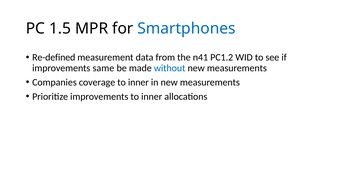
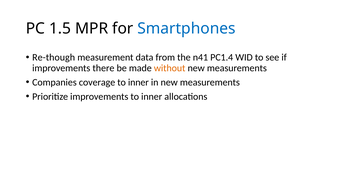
Re-defined: Re-defined -> Re-though
PC1.2: PC1.2 -> PC1.4
same: same -> there
without colour: blue -> orange
